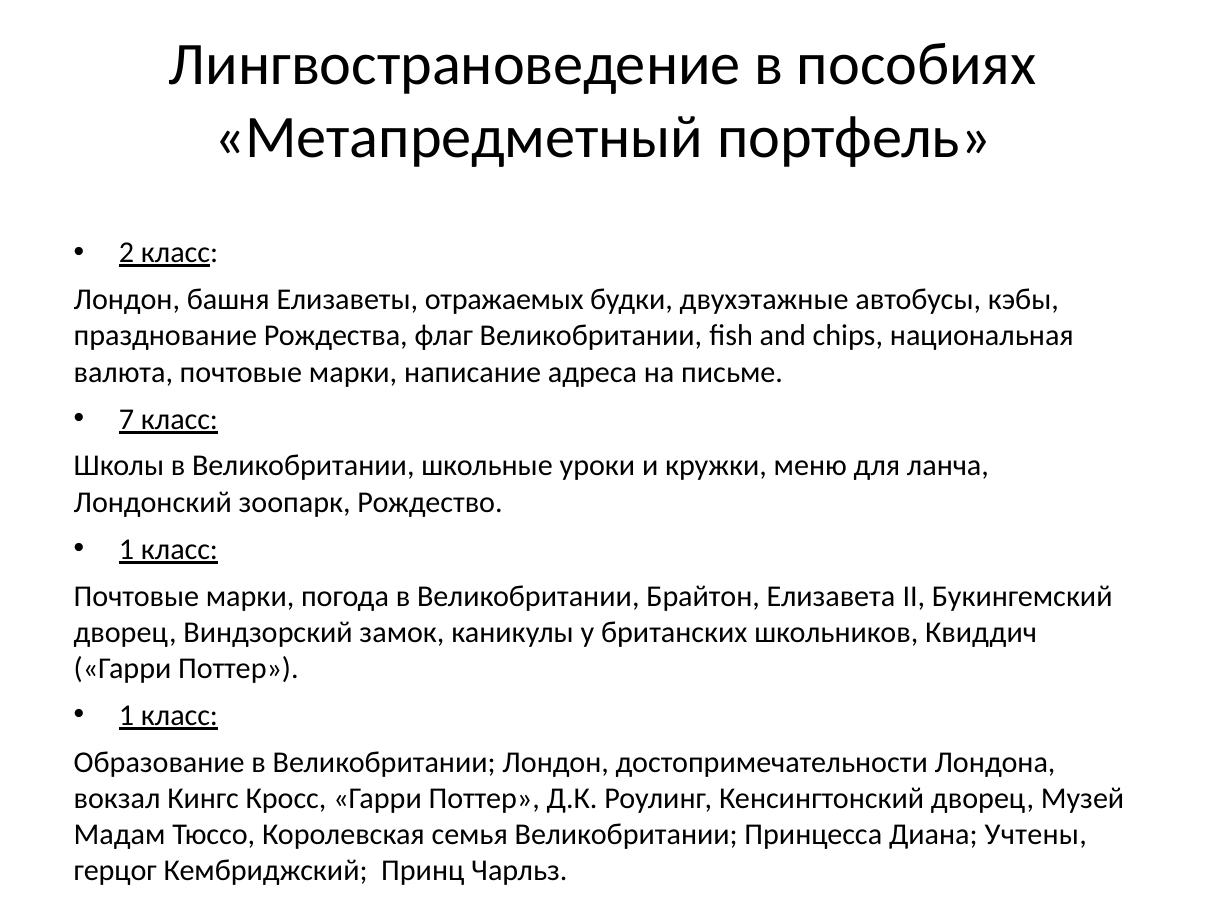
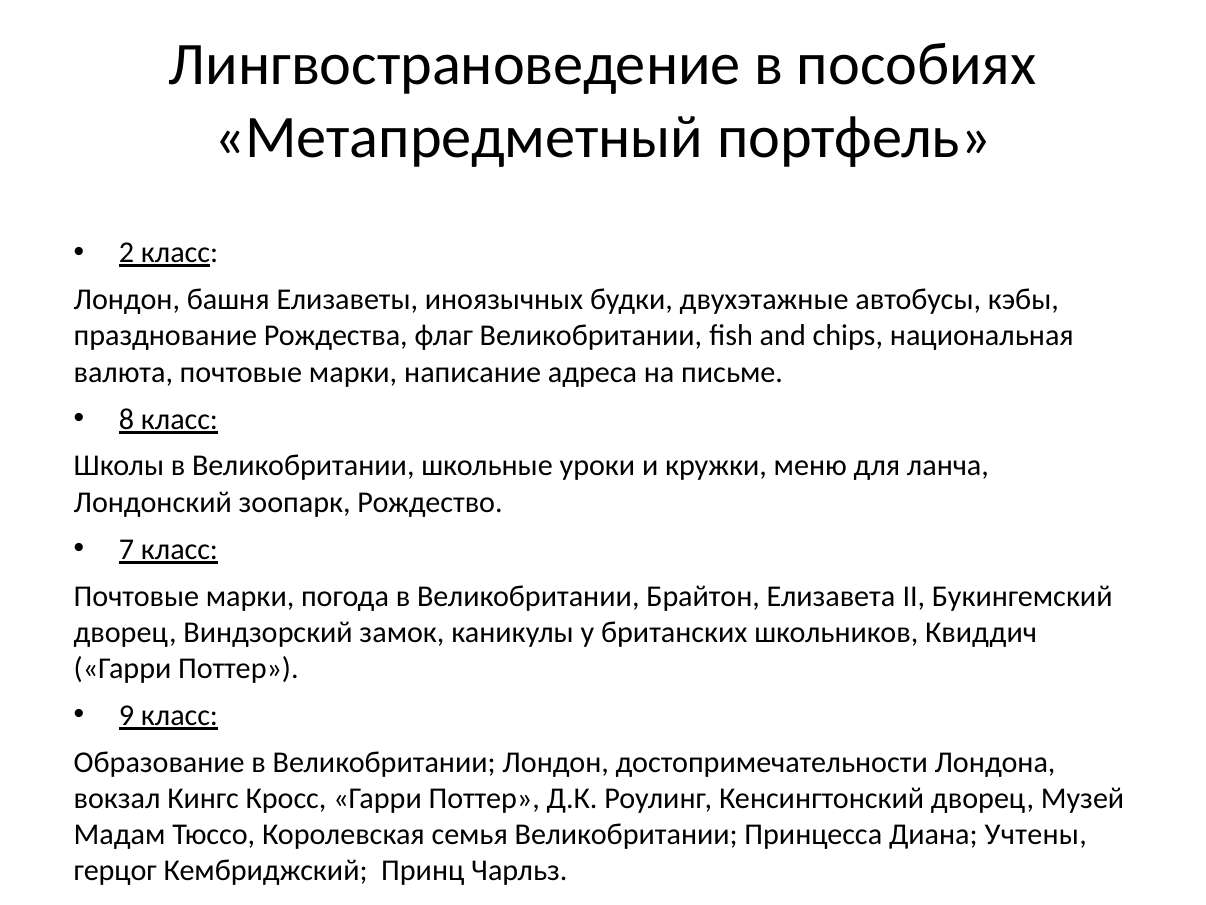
отражаемых: отражаемых -> иноязычных
7: 7 -> 8
1 at (127, 549): 1 -> 7
1 at (127, 715): 1 -> 9
